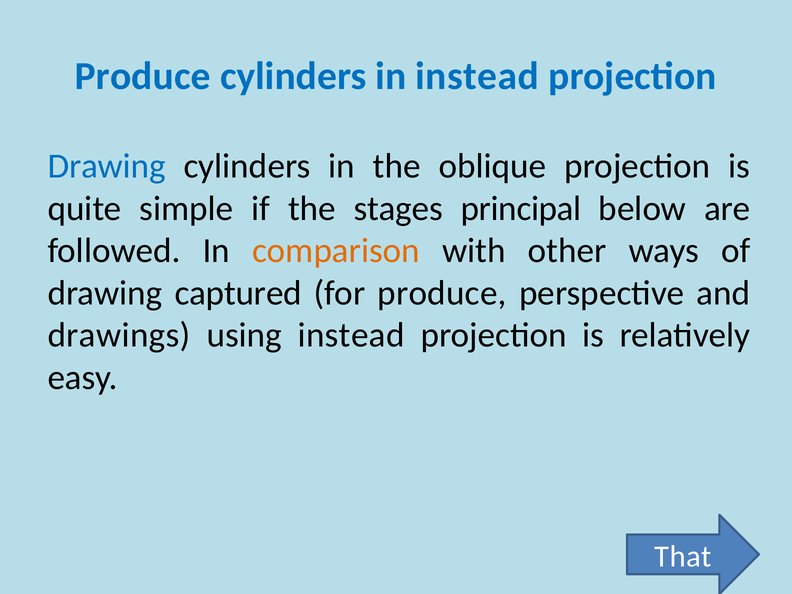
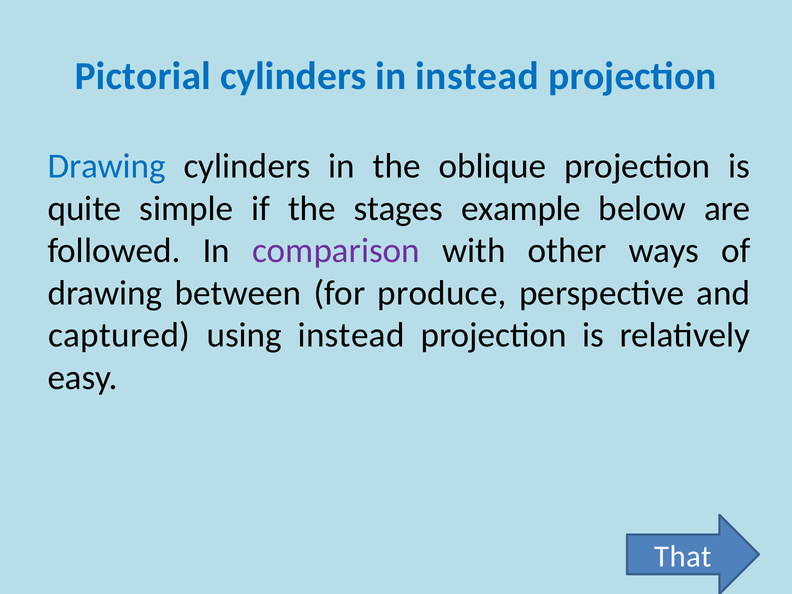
Produce at (143, 76): Produce -> Pictorial
principal: principal -> example
comparison colour: orange -> purple
captured: captured -> between
drawings: drawings -> captured
